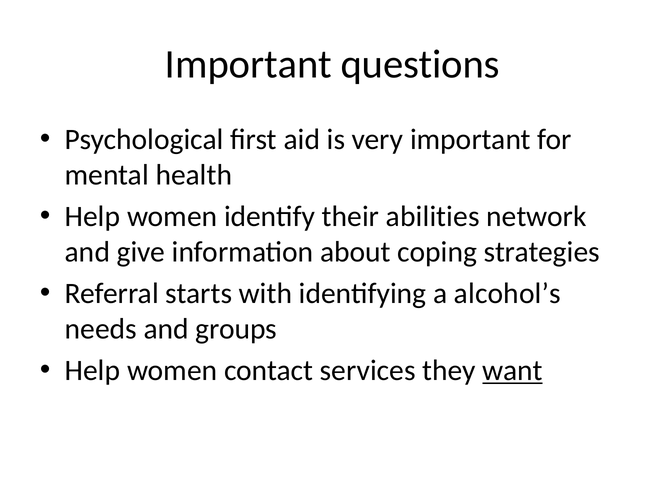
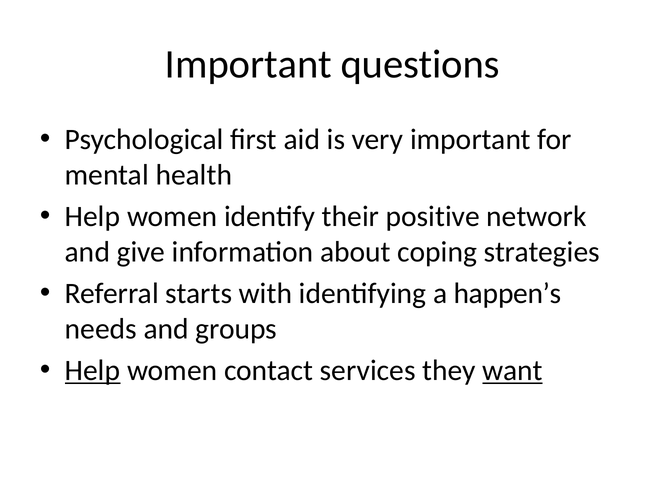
abilities: abilities -> positive
alcohol’s: alcohol’s -> happen’s
Help at (93, 370) underline: none -> present
